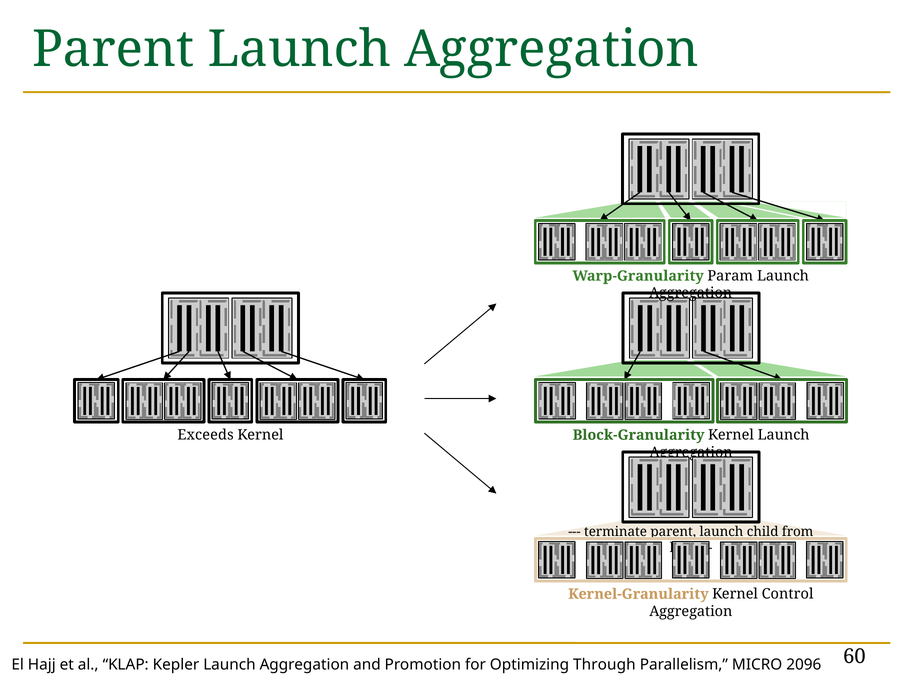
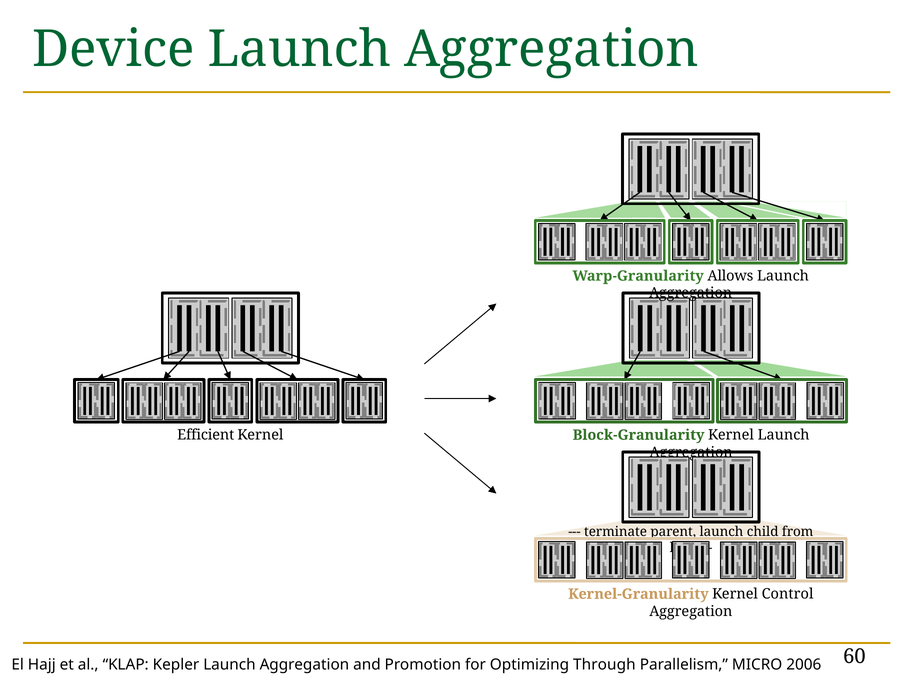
Parent at (113, 49): Parent -> Device
Param: Param -> Allows
Exceeds: Exceeds -> Efficient
2096: 2096 -> 2006
